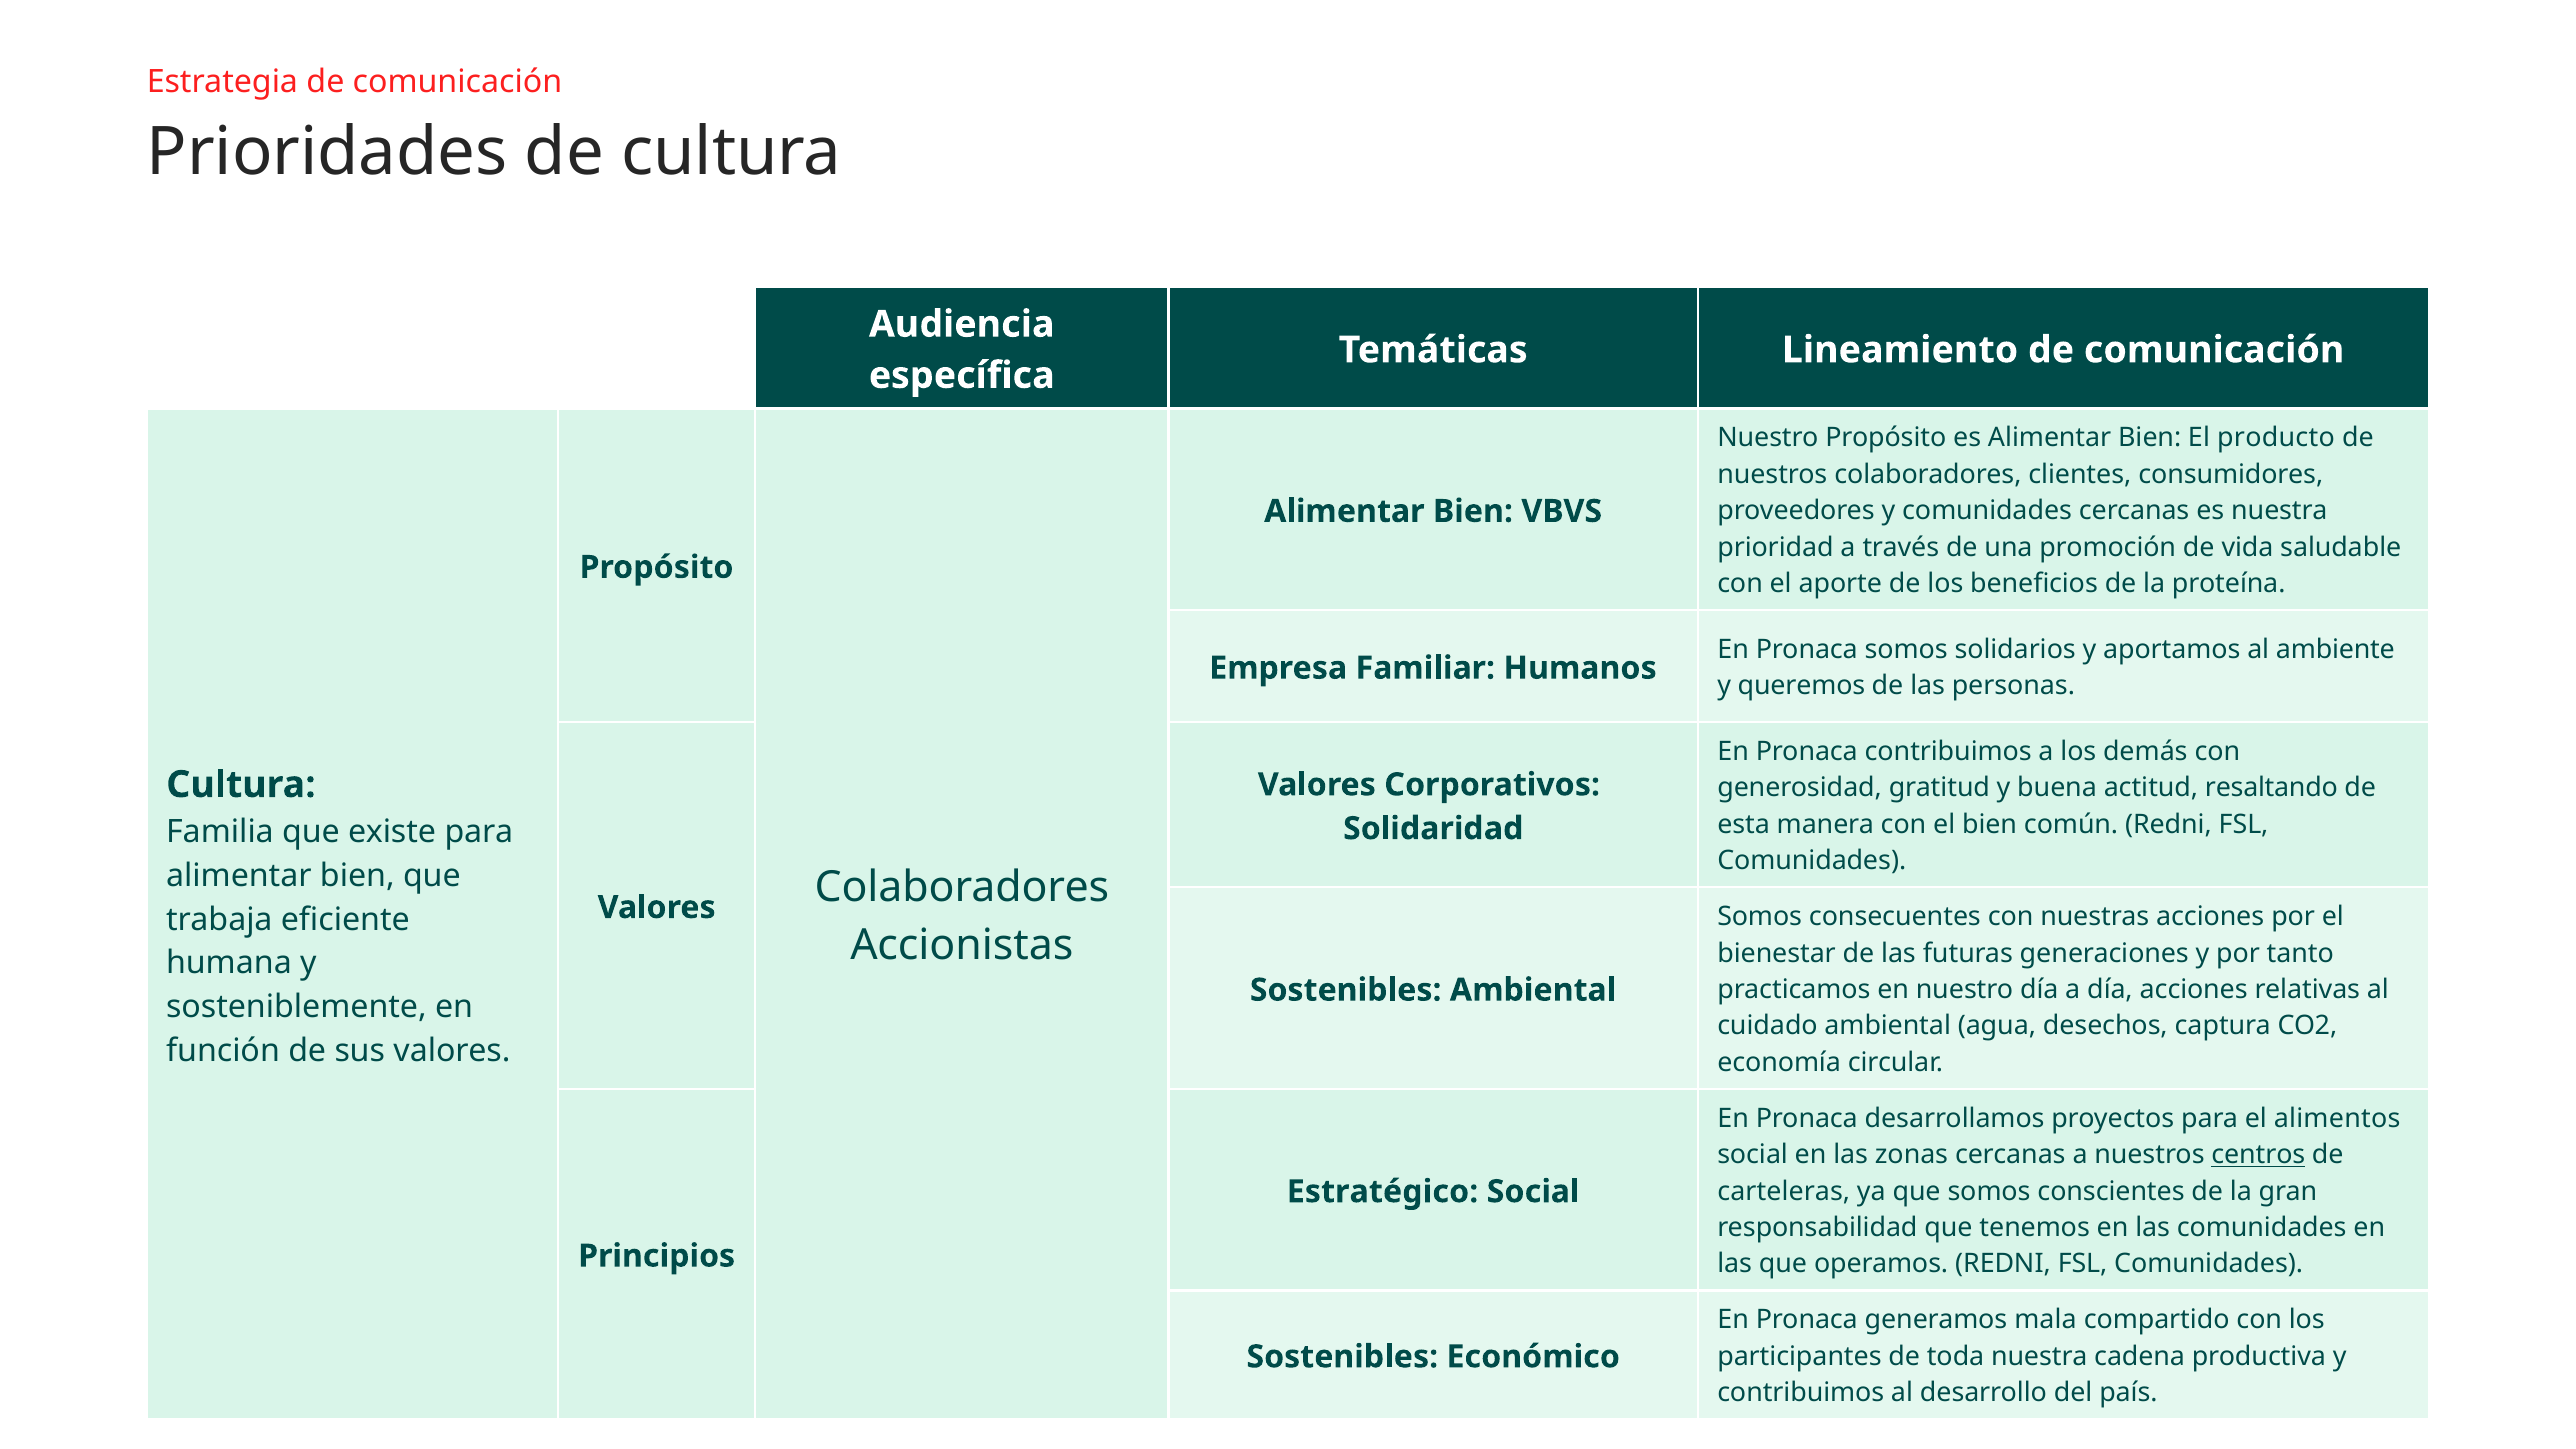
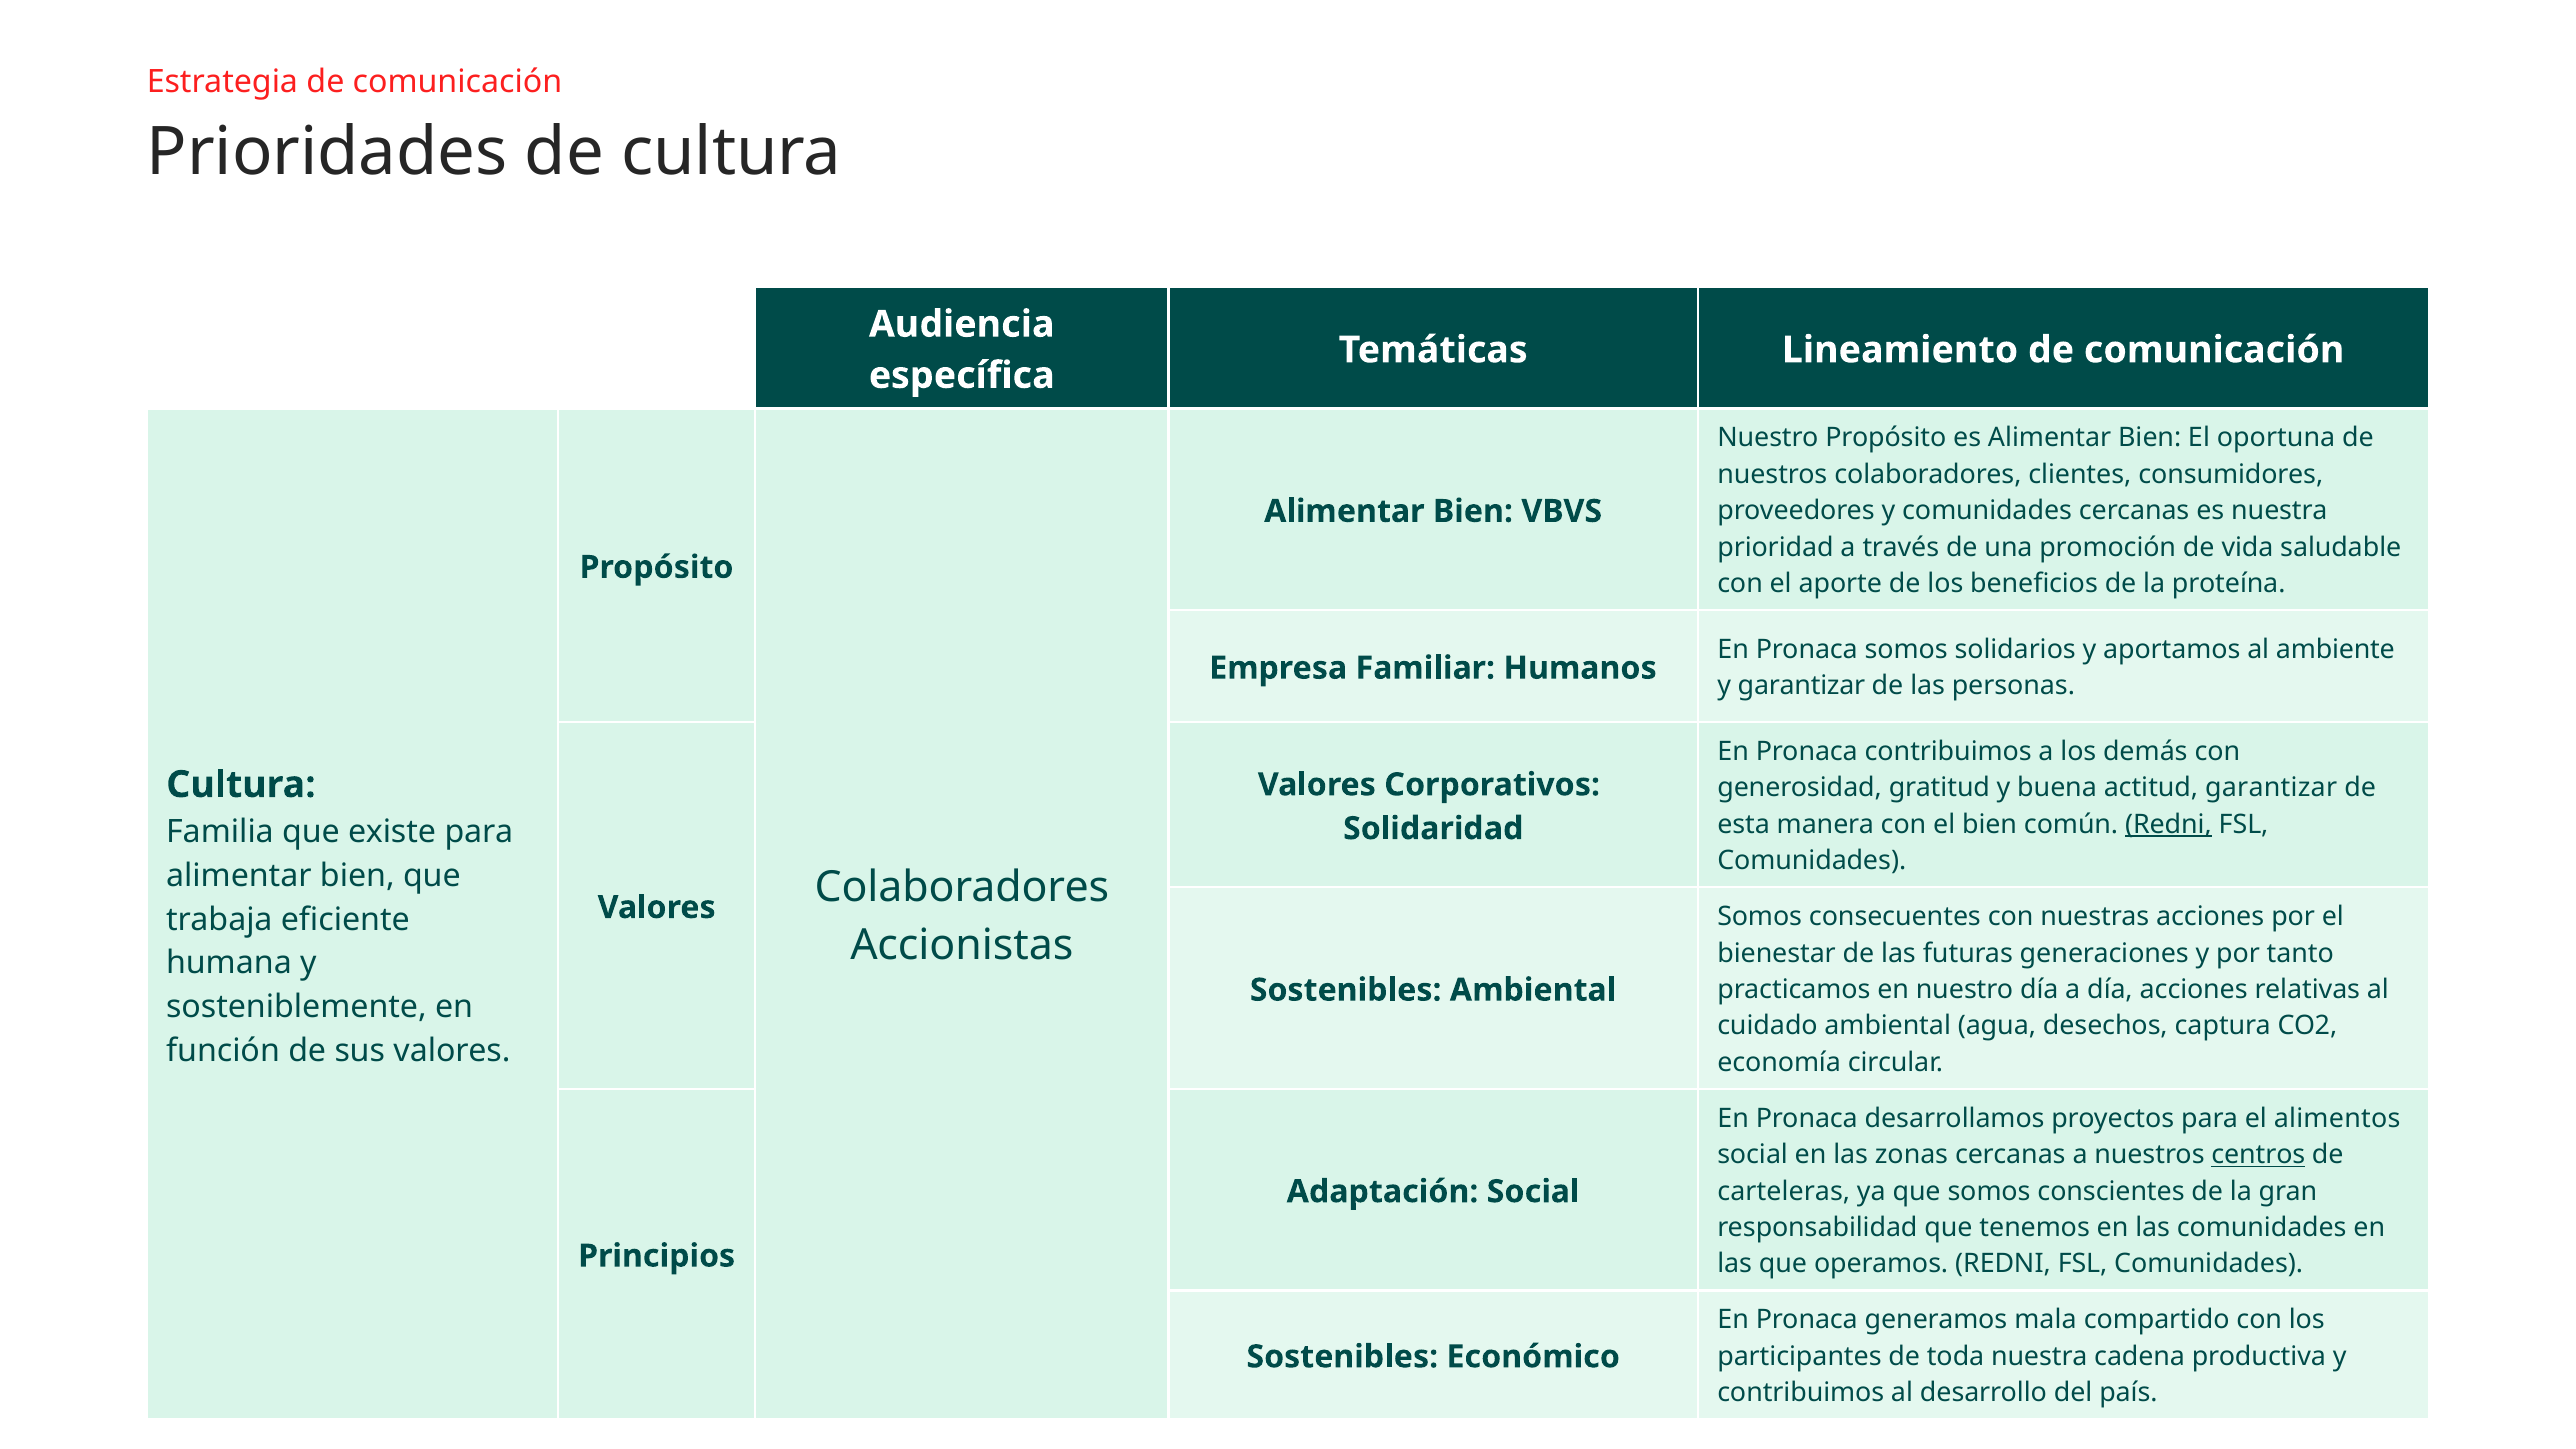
producto: producto -> oportuna
y queremos: queremos -> garantizar
actitud resaltando: resaltando -> garantizar
Redni at (2168, 825) underline: none -> present
Estratégico: Estratégico -> Adaptación
